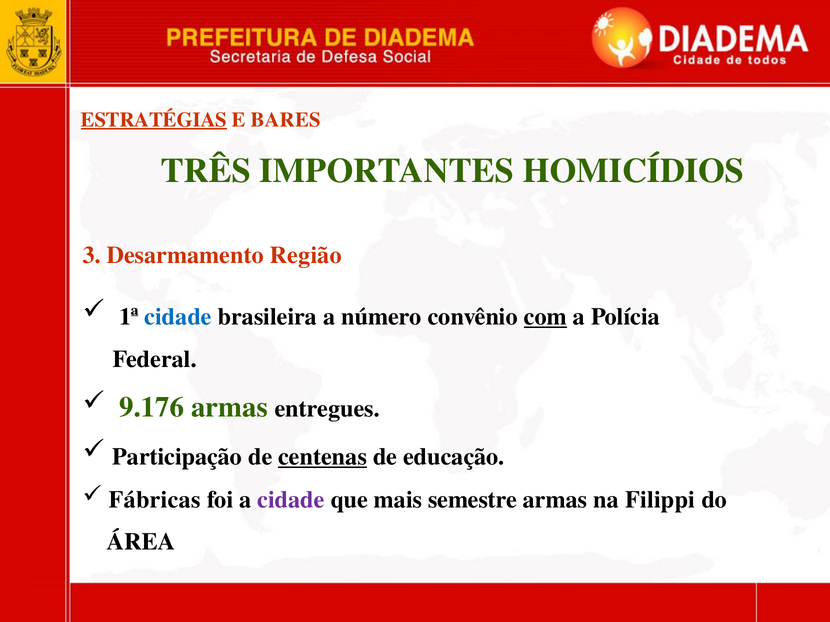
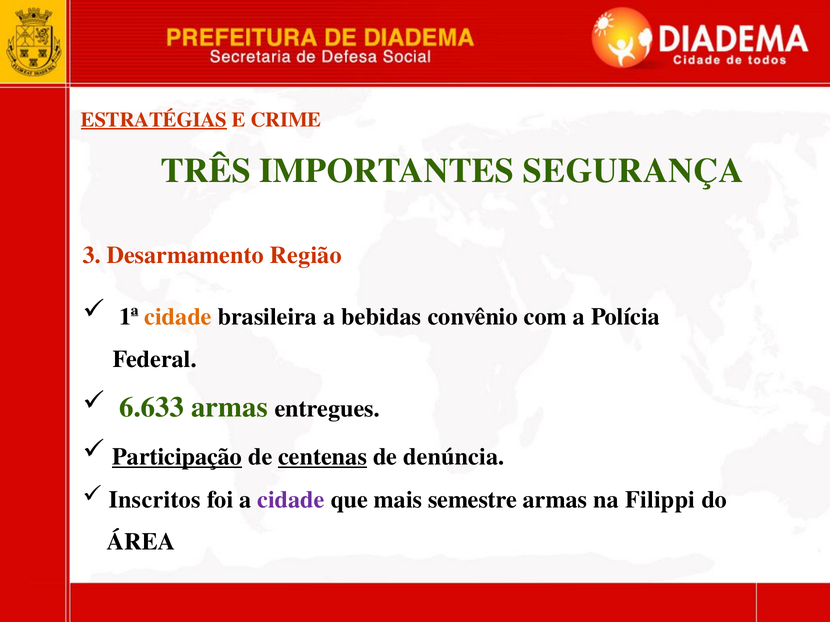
BARES: BARES -> CRIME
HOMICÍDIOS: HOMICÍDIOS -> SEGURANÇA
cidade at (178, 317) colour: blue -> orange
número: número -> bebidas
com underline: present -> none
9.176: 9.176 -> 6.633
Participação underline: none -> present
educação: educação -> denúncia
Fábricas: Fábricas -> Inscritos
